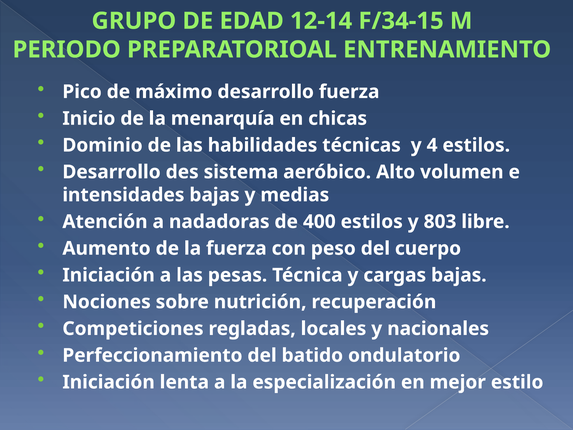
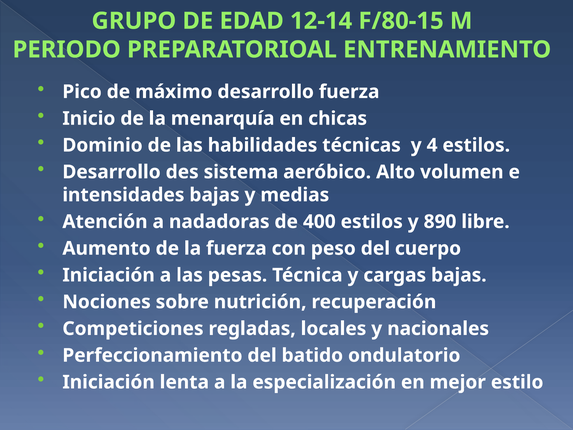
F/34-15: F/34-15 -> F/80-15
803: 803 -> 890
